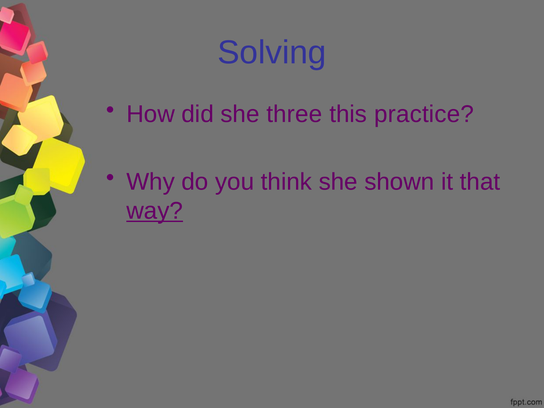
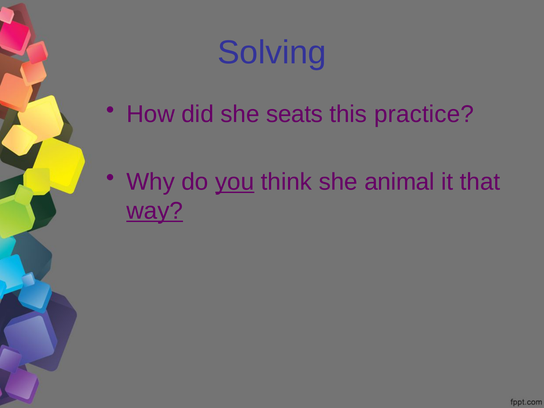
three: three -> seats
you underline: none -> present
shown: shown -> animal
